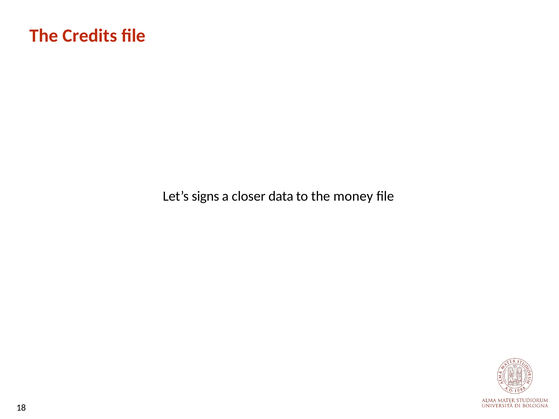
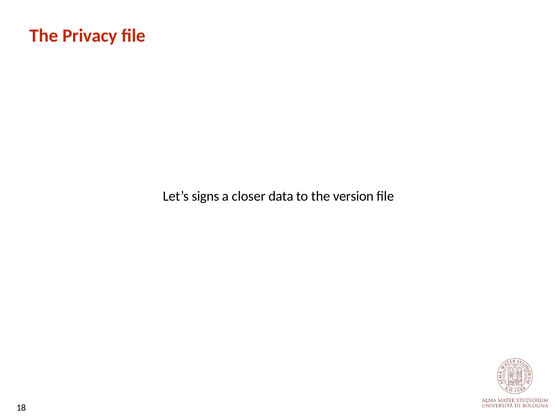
Credits: Credits -> Privacy
money: money -> version
